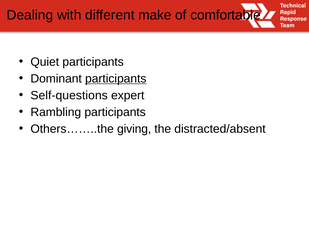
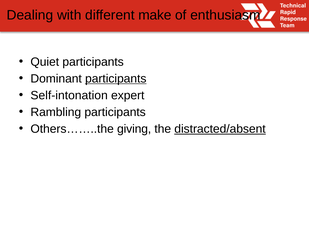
comfortable: comfortable -> enthusiasm
Self-questions: Self-questions -> Self-intonation
distracted/absent underline: none -> present
